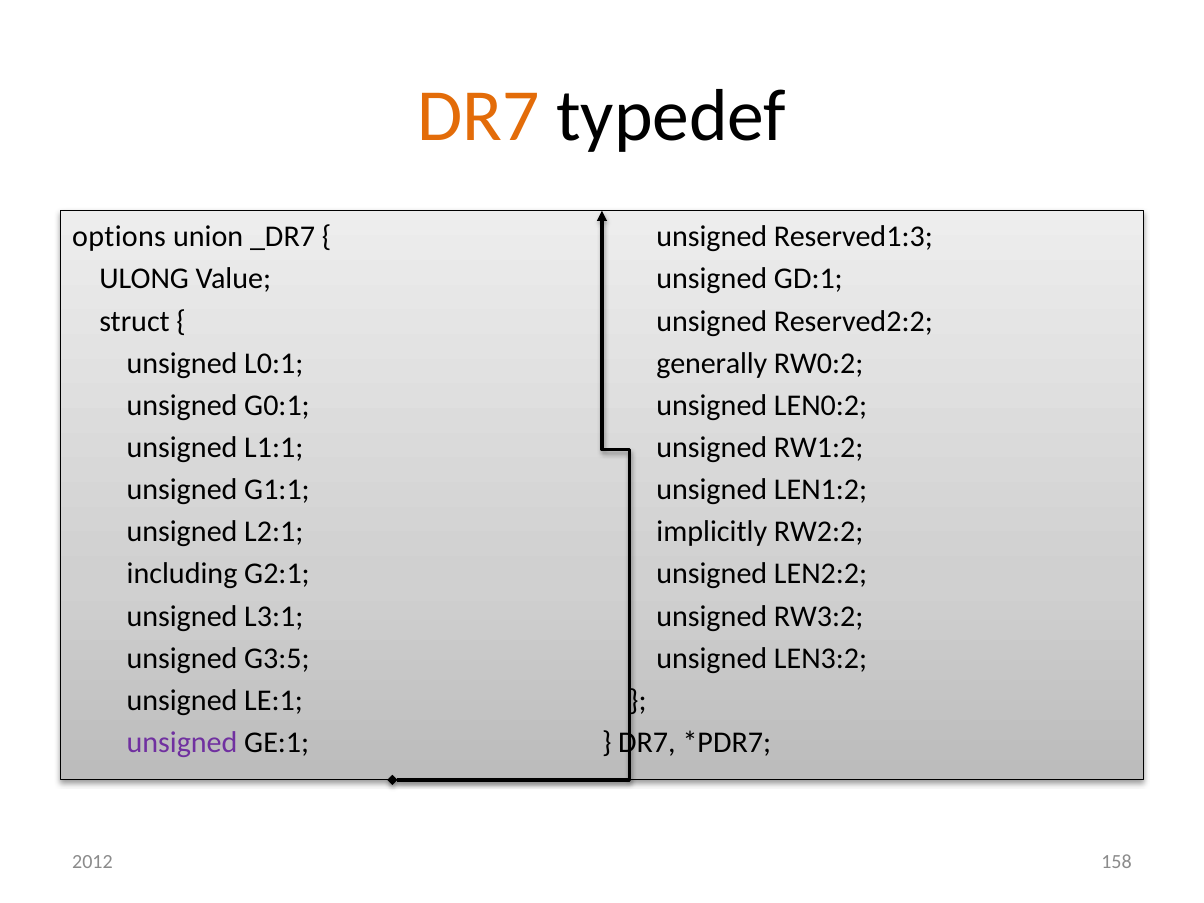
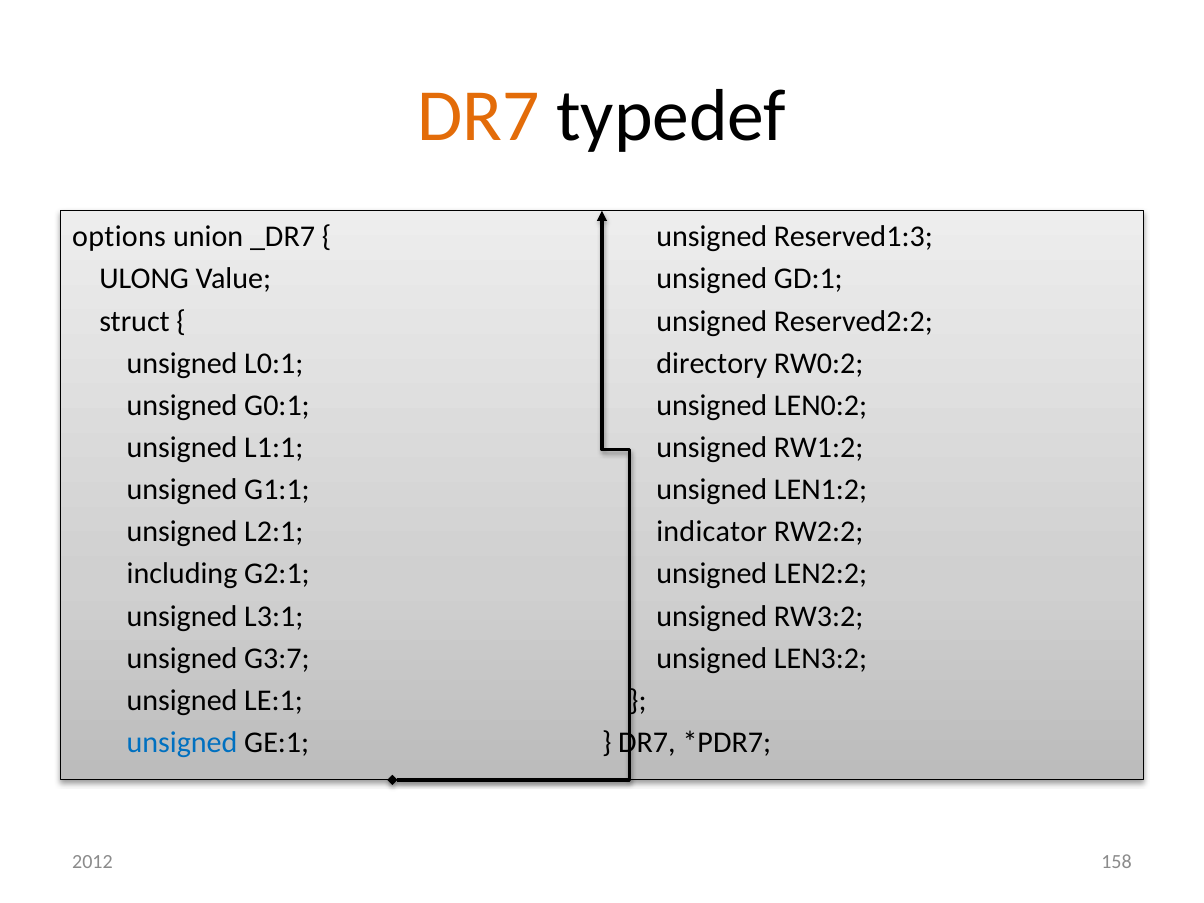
generally: generally -> directory
implicitly: implicitly -> indicator
G3:5: G3:5 -> G3:7
unsigned at (182, 743) colour: purple -> blue
